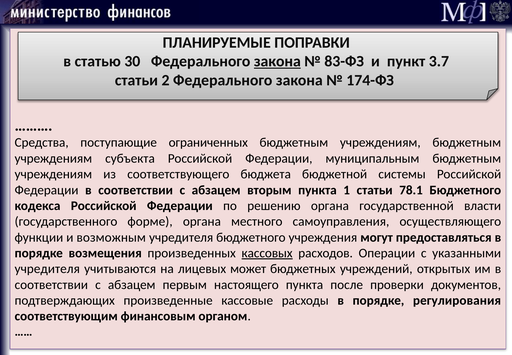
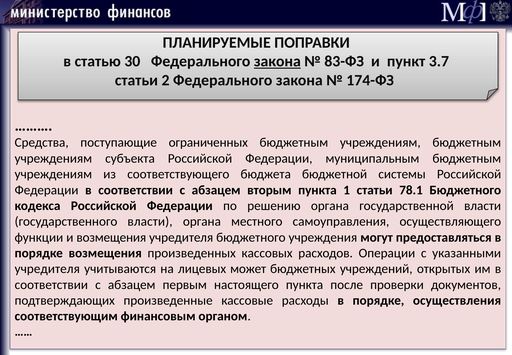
государственного форме: форме -> власти
и возможным: возможным -> возмещения
кассовых underline: present -> none
регулирования: регулирования -> осуществления
